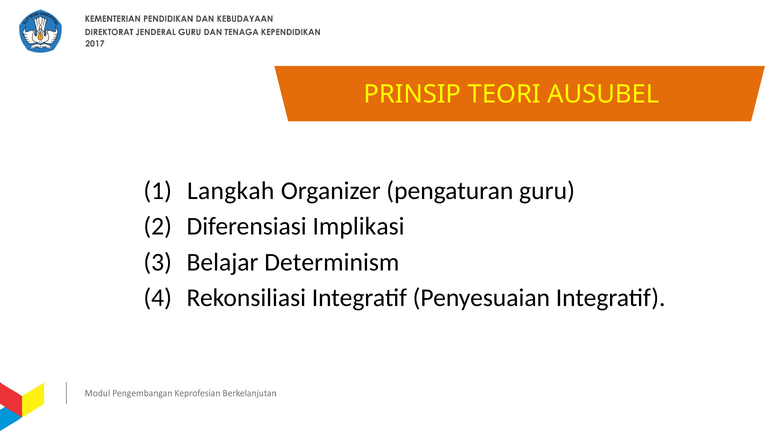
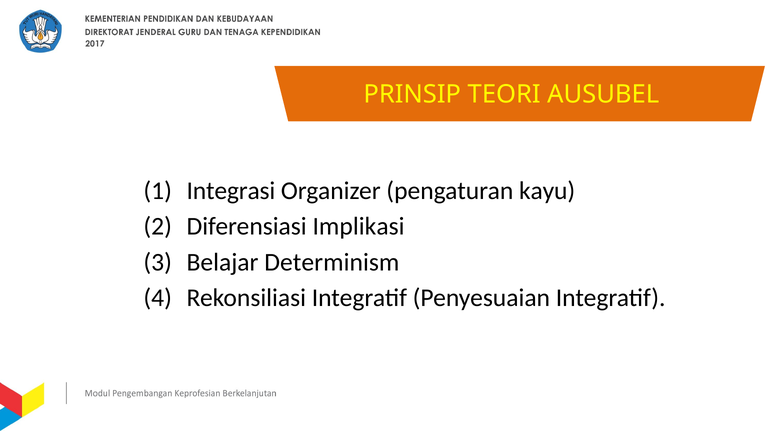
Langkah: Langkah -> Integrasi
guru: guru -> kayu
